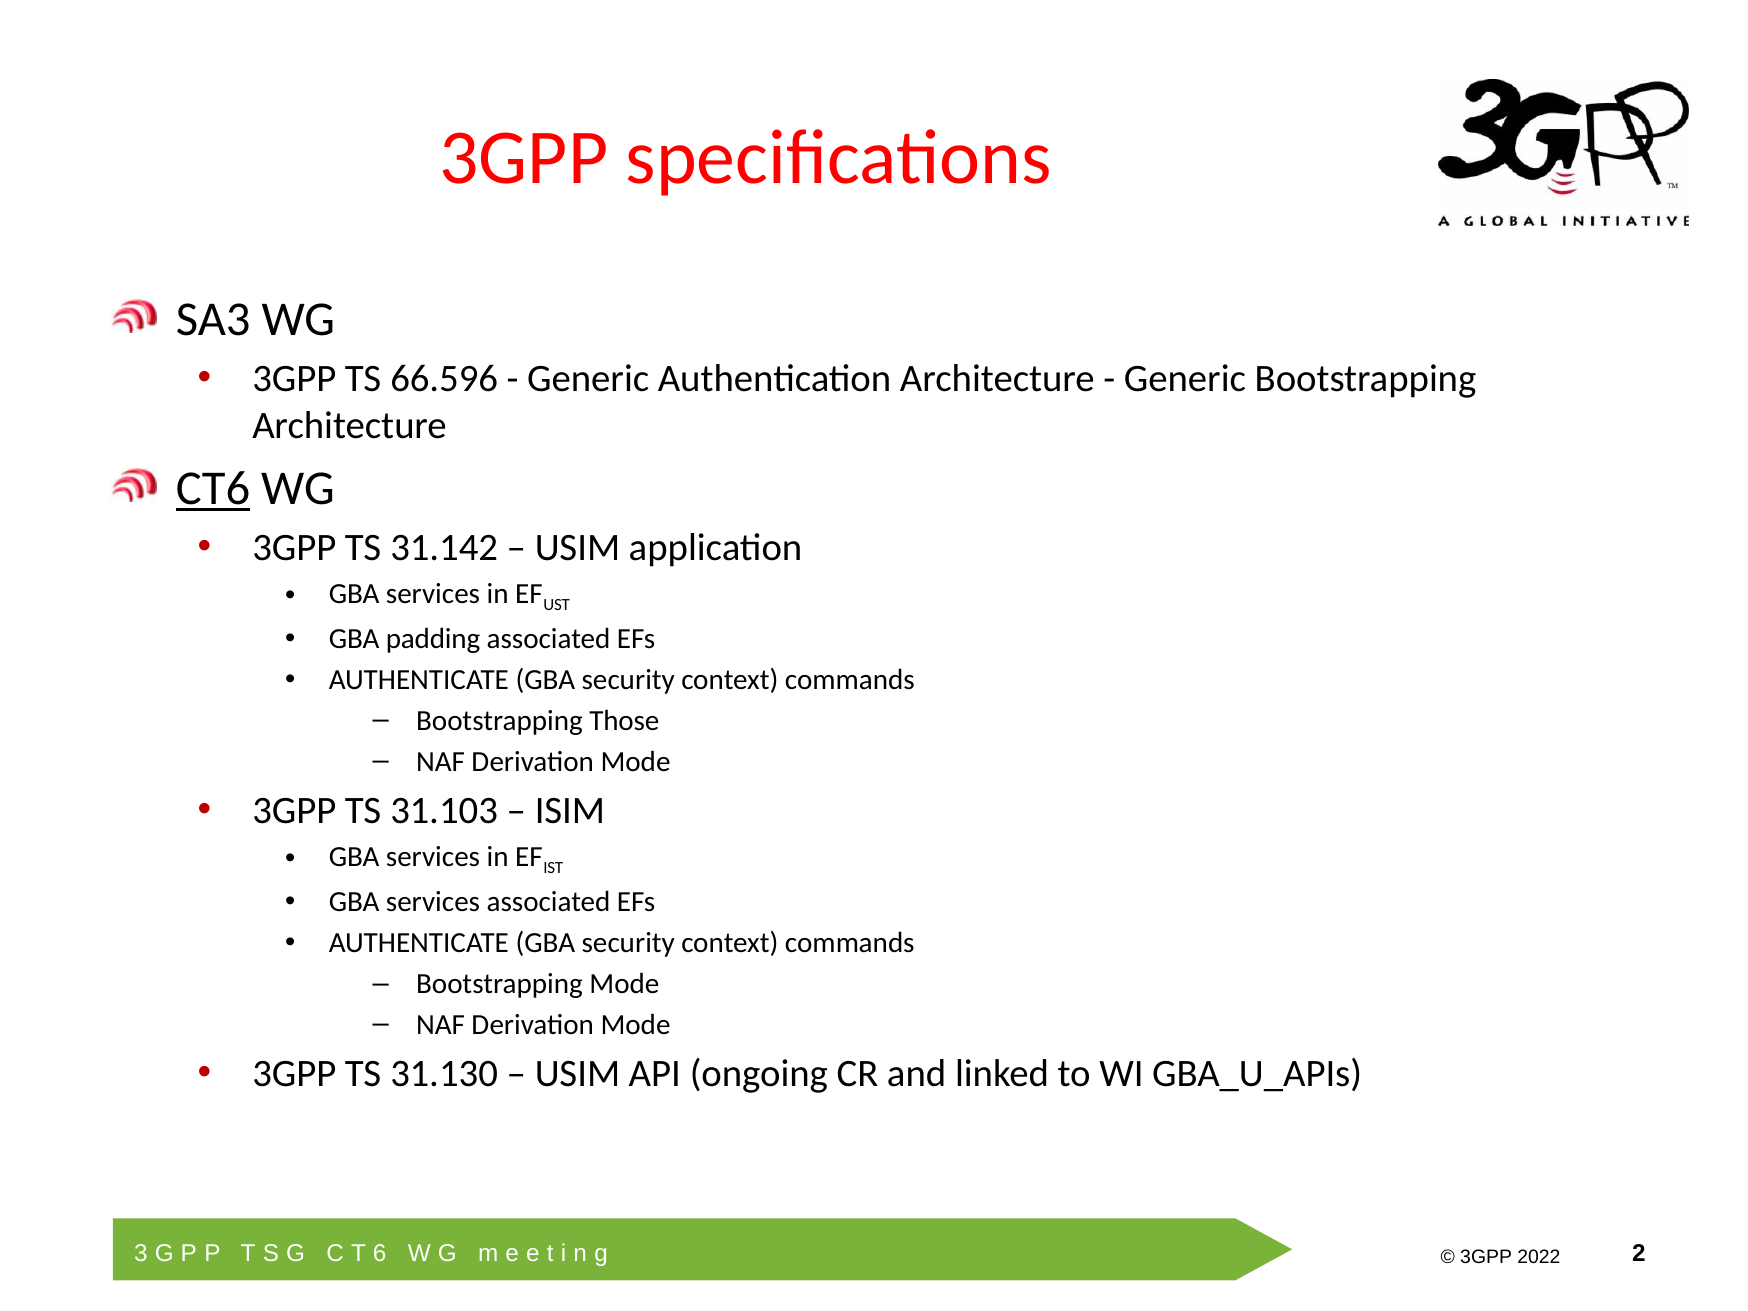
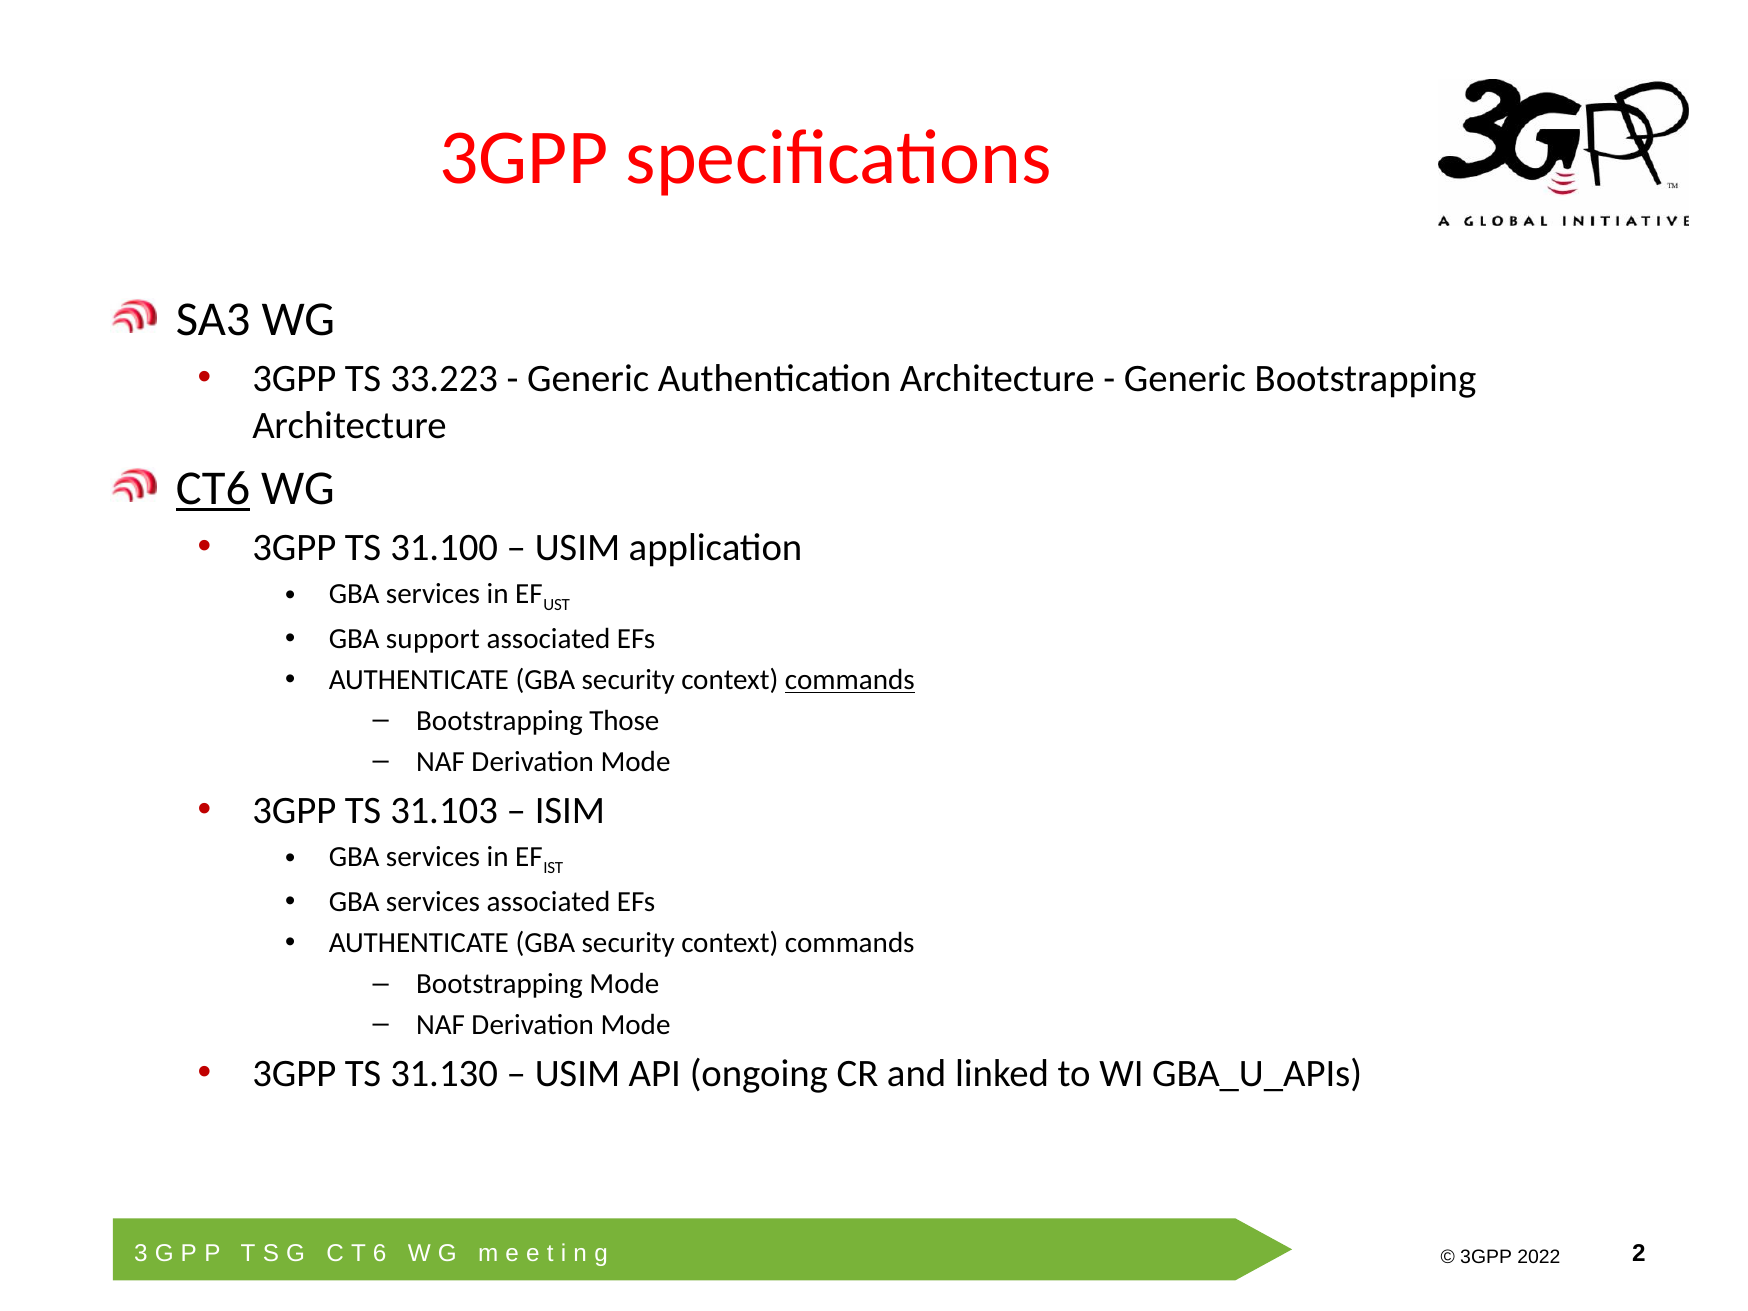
66.596: 66.596 -> 33.223
31.142: 31.142 -> 31.100
padding: padding -> support
commands at (850, 680) underline: none -> present
